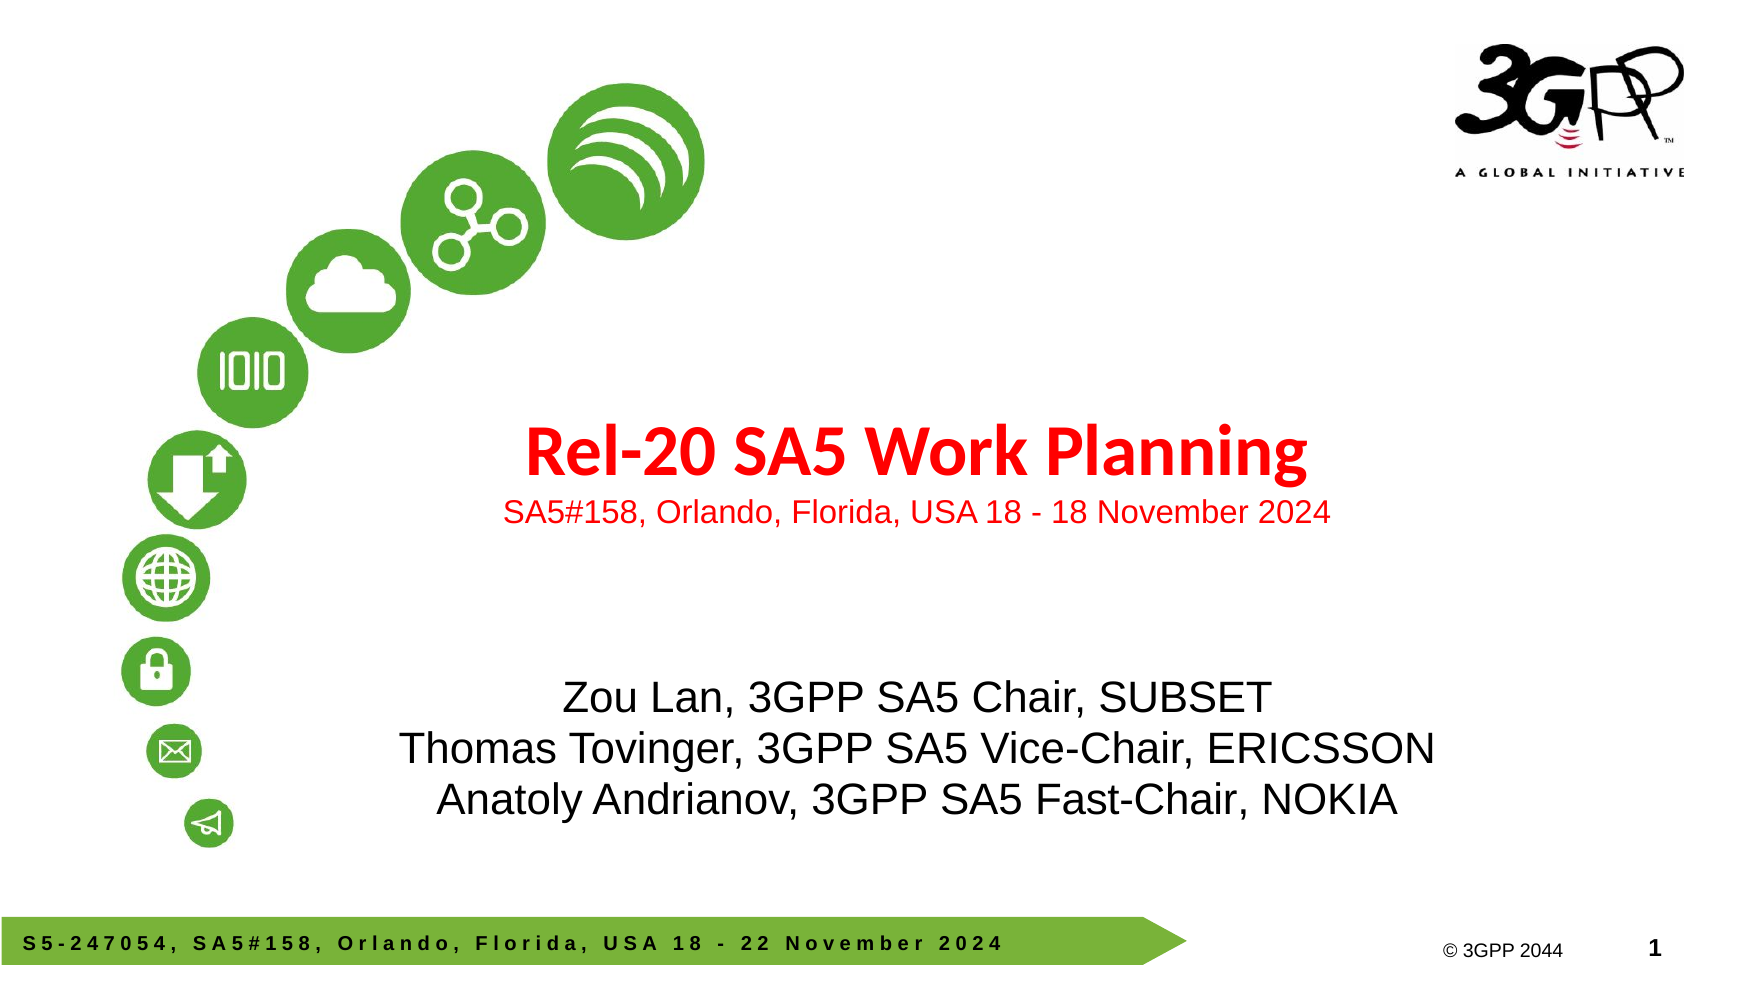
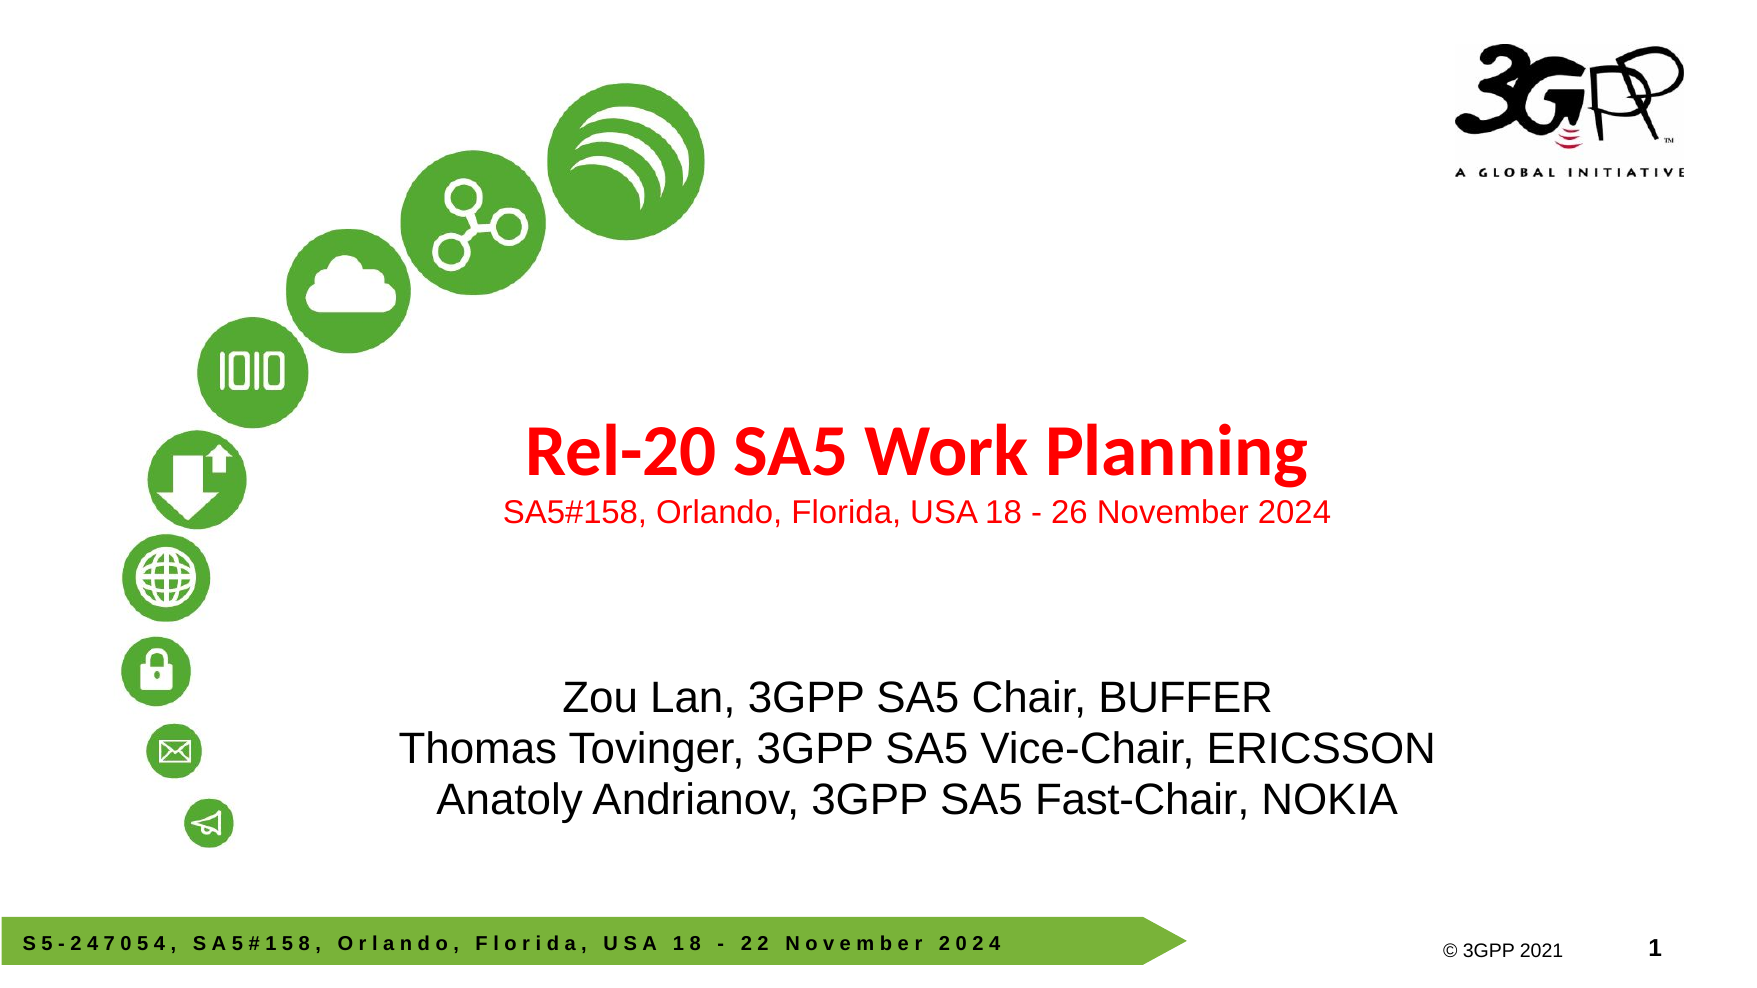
18 at (1069, 512): 18 -> 26
SUBSET: SUBSET -> BUFFER
2044: 2044 -> 2021
